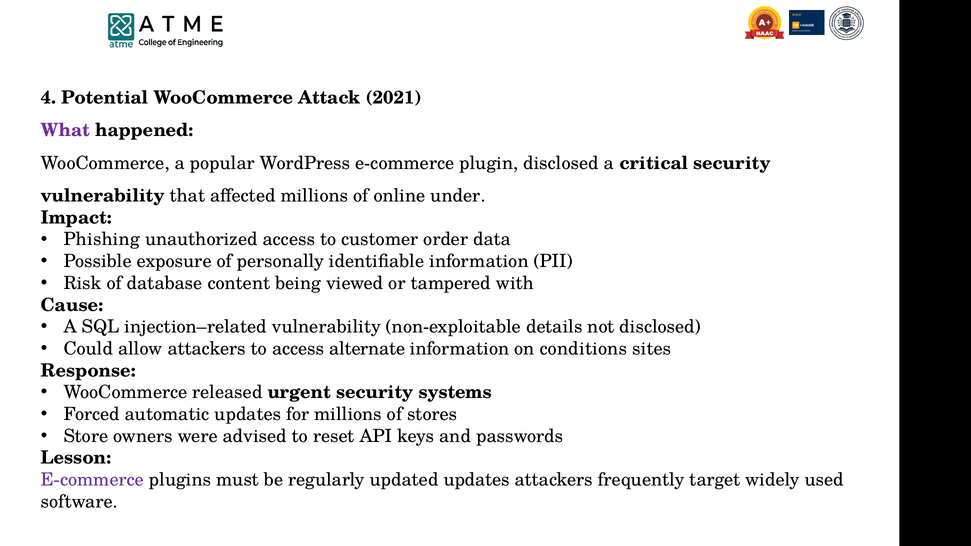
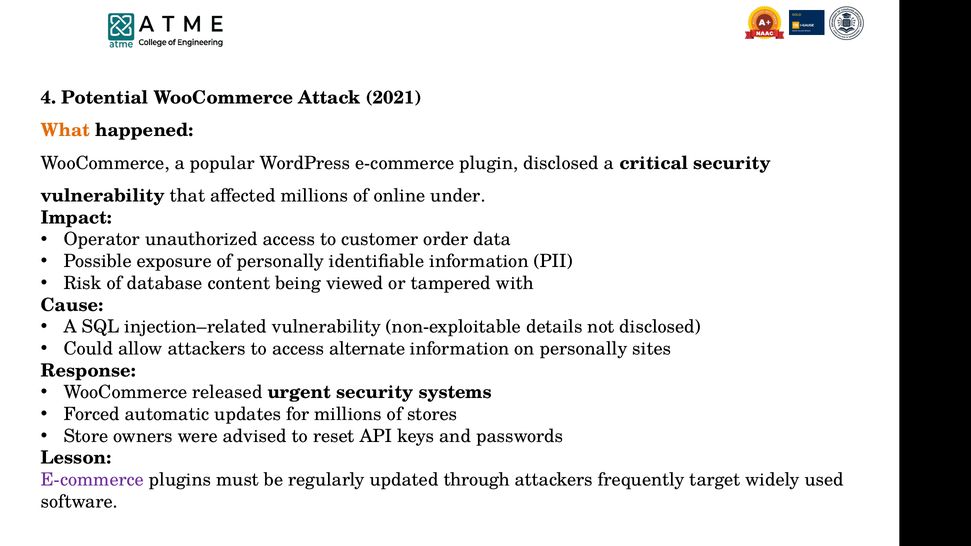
What colour: purple -> orange
Phishing: Phishing -> Operator
on conditions: conditions -> personally
updated updates: updates -> through
